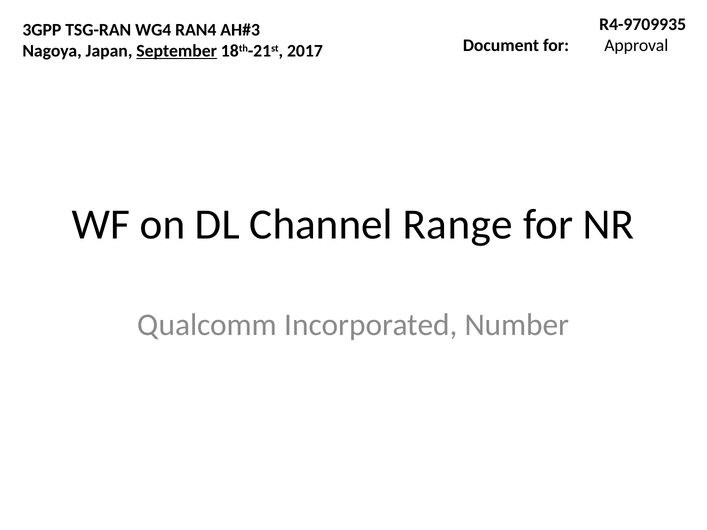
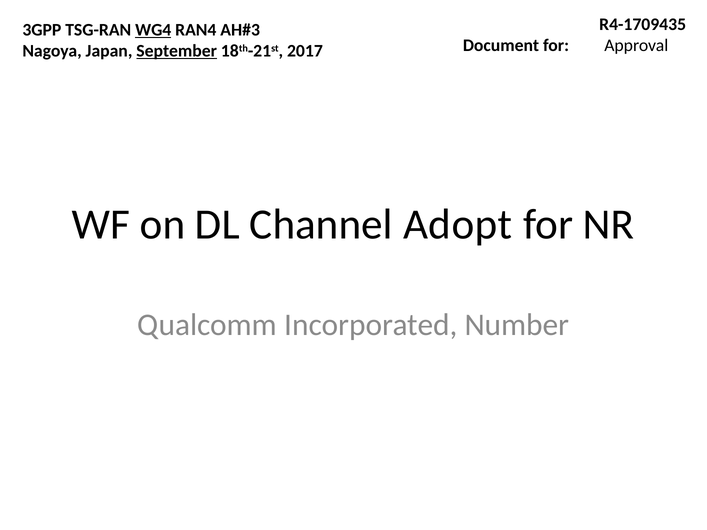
R4-9709935: R4-9709935 -> R4-1709435
WG4 underline: none -> present
Range: Range -> Adopt
